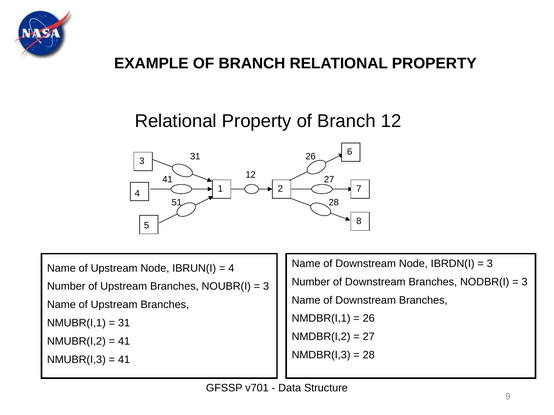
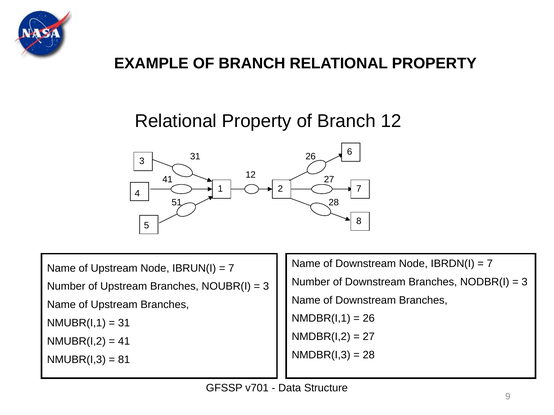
3 at (490, 264): 3 -> 7
4 at (231, 268): 4 -> 7
41 at (124, 360): 41 -> 81
